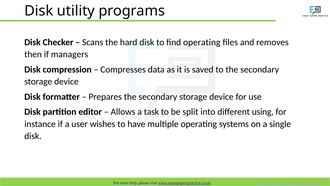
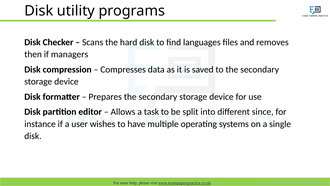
find operating: operating -> languages
using: using -> since
